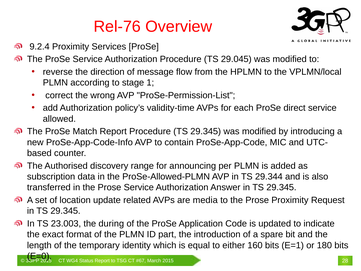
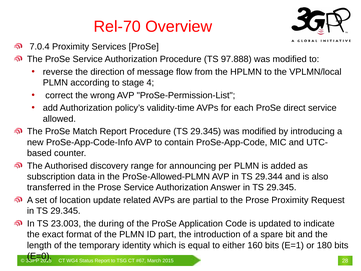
Rel-76: Rel-76 -> Rel-70
9.2.4: 9.2.4 -> 7.0.4
29.045: 29.045 -> 97.888
1: 1 -> 4
media: media -> partial
